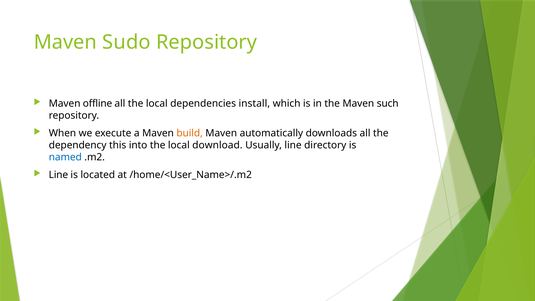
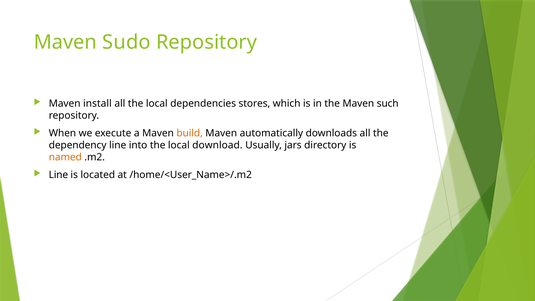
offline: offline -> install
install: install -> stores
dependency this: this -> line
Usually line: line -> jars
named colour: blue -> orange
